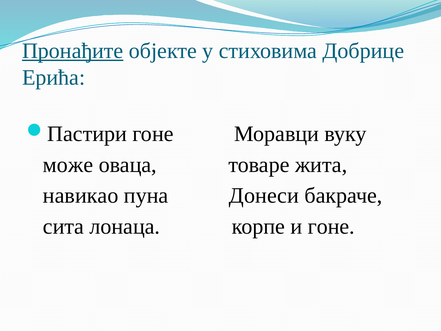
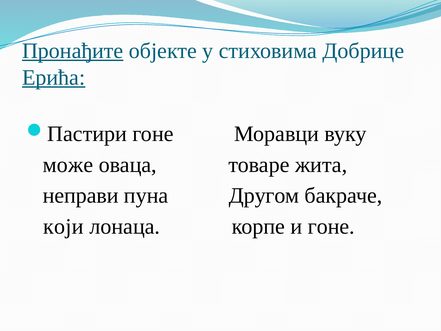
Ерића underline: none -> present
навикао: навикао -> неправи
Донеси: Донеси -> Другом
сита: сита -> који
